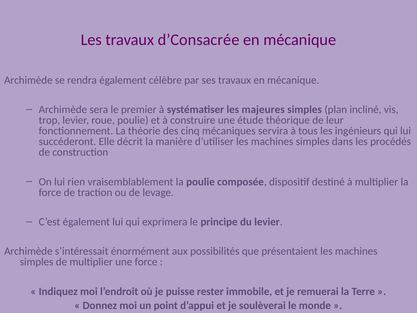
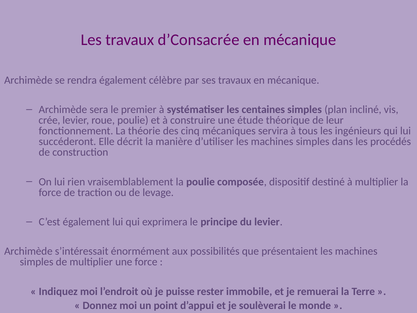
majeures: majeures -> centaines
trop: trop -> crée
